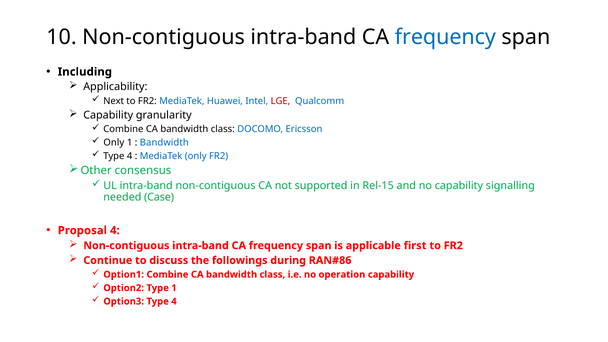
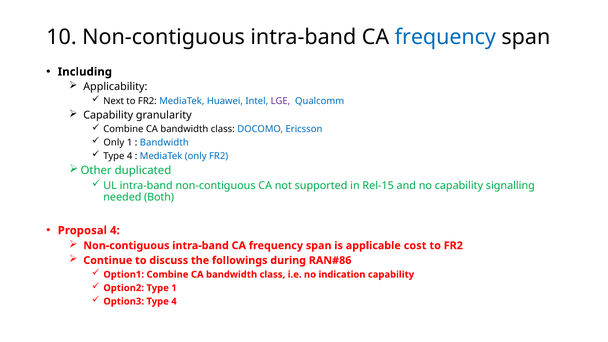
LGE colour: red -> purple
consensus: consensus -> duplicated
Case: Case -> Both
first: first -> cost
operation: operation -> indication
